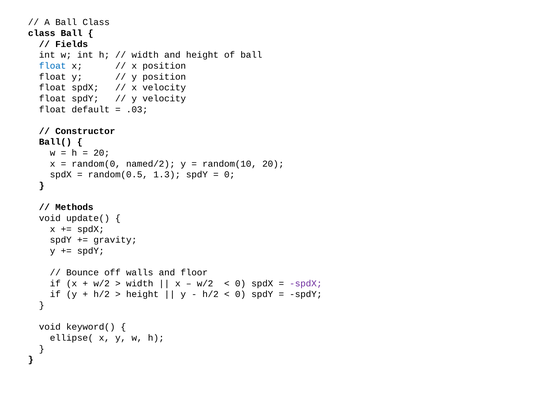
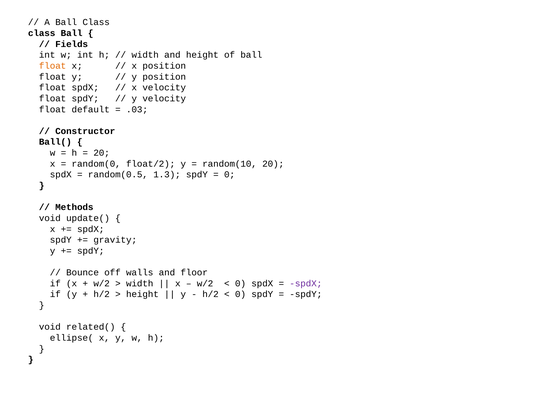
float at (53, 66) colour: blue -> orange
named/2: named/2 -> float/2
keyword(: keyword( -> related(
